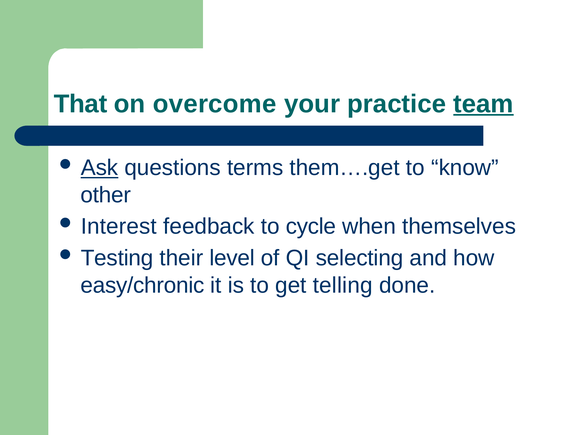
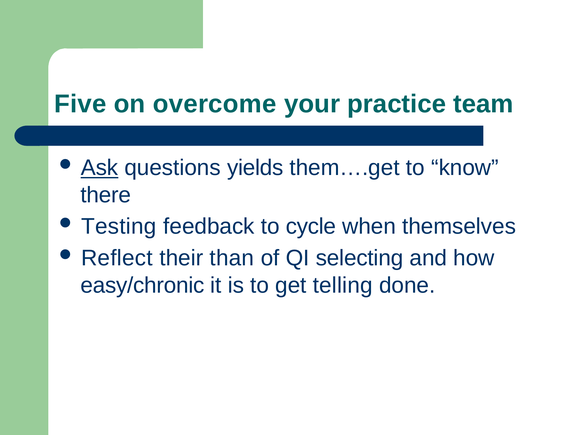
That: That -> Five
team underline: present -> none
terms: terms -> yields
other: other -> there
Interest: Interest -> Testing
Testing: Testing -> Reflect
level: level -> than
